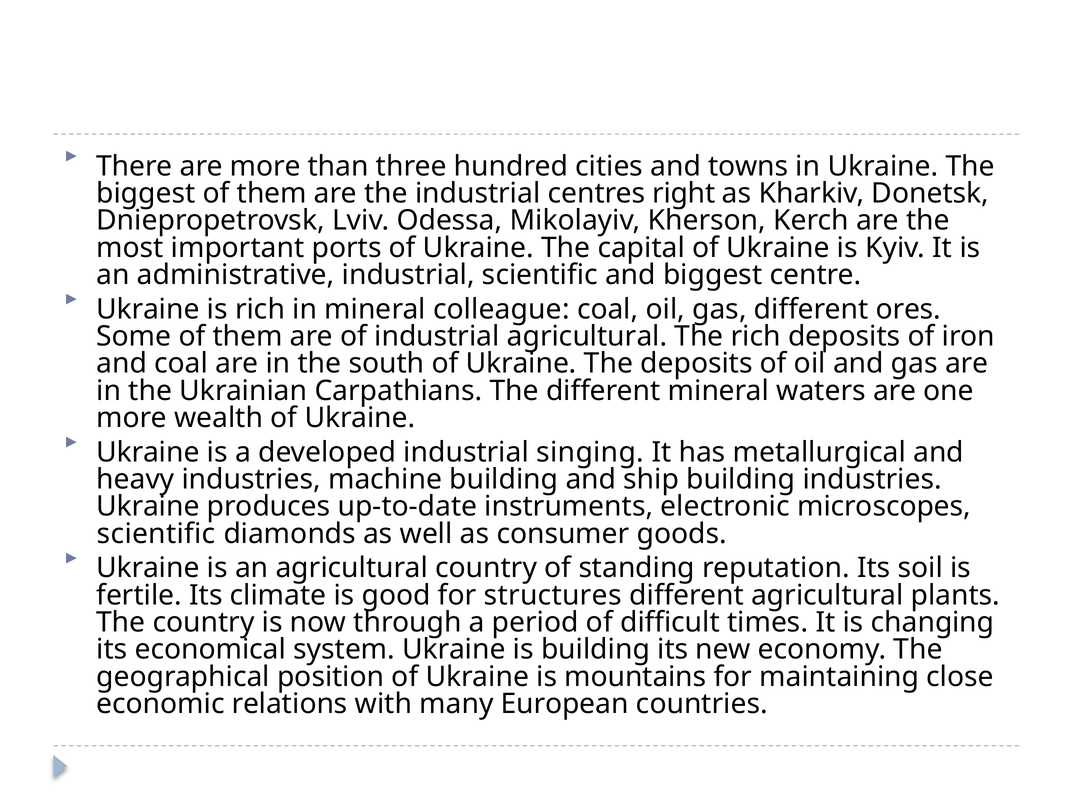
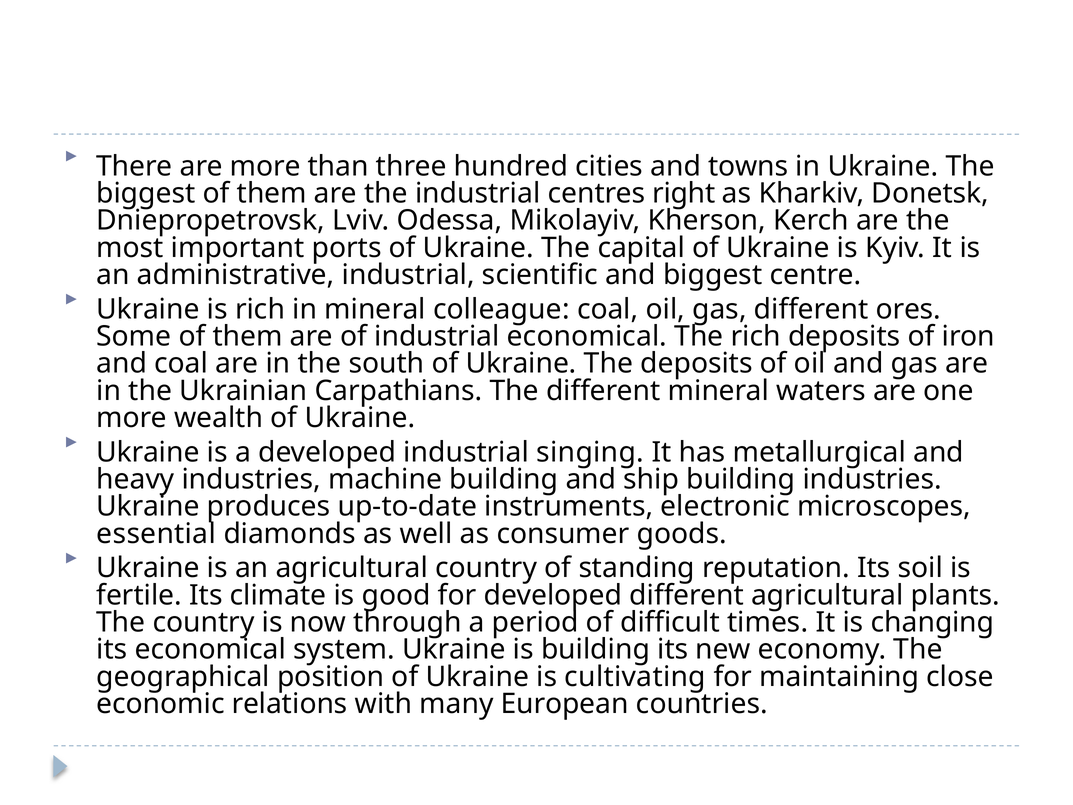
industrial agricultural: agricultural -> economical
scientific at (156, 534): scientific -> essential
for structures: structures -> developed
mountains: mountains -> cultivating
